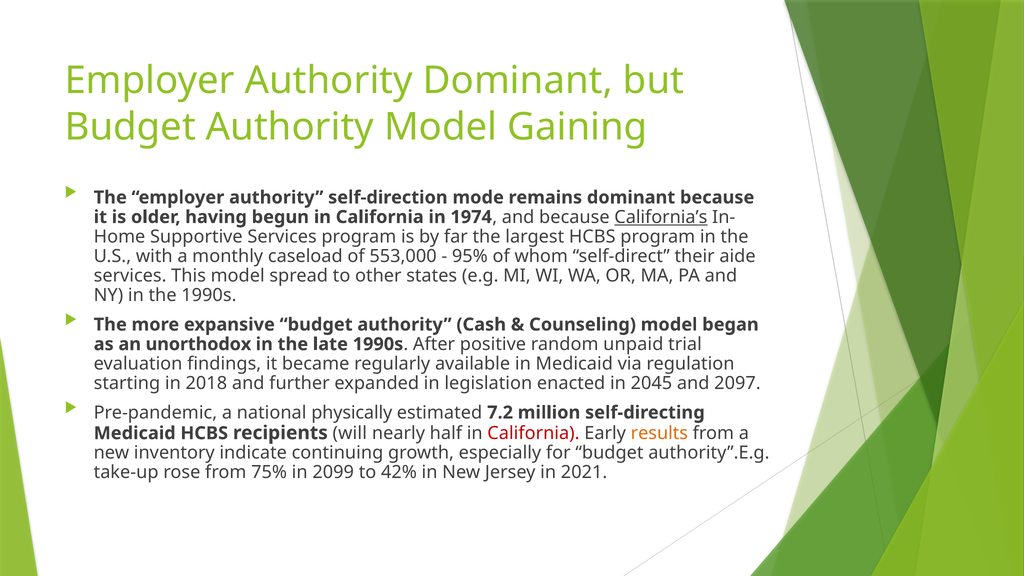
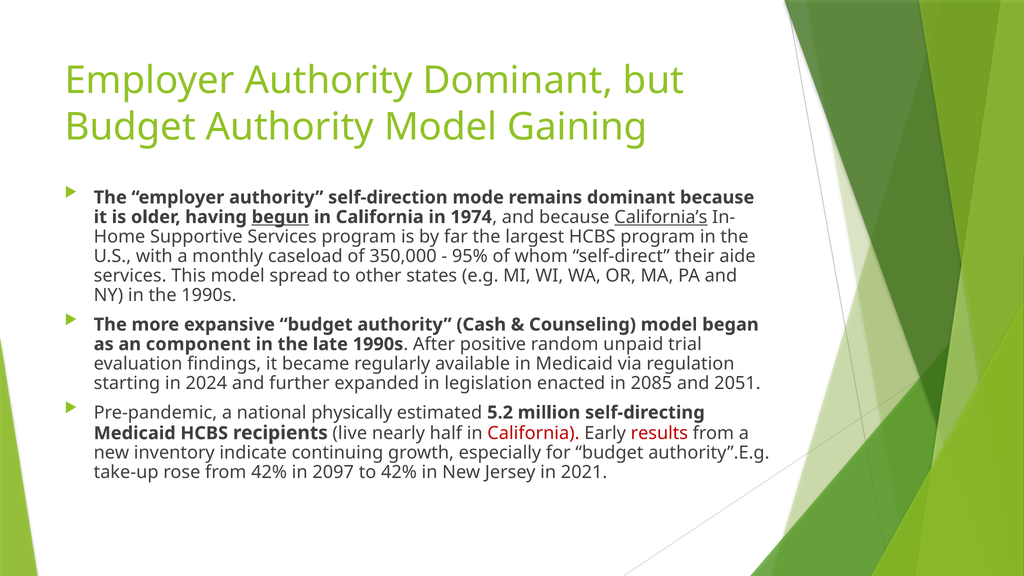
begun underline: none -> present
553,000: 553,000 -> 350,000
unorthodox: unorthodox -> component
2018: 2018 -> 2024
2045: 2045 -> 2085
2097: 2097 -> 2051
7.2: 7.2 -> 5.2
will: will -> live
results colour: orange -> red
from 75%: 75% -> 42%
2099: 2099 -> 2097
